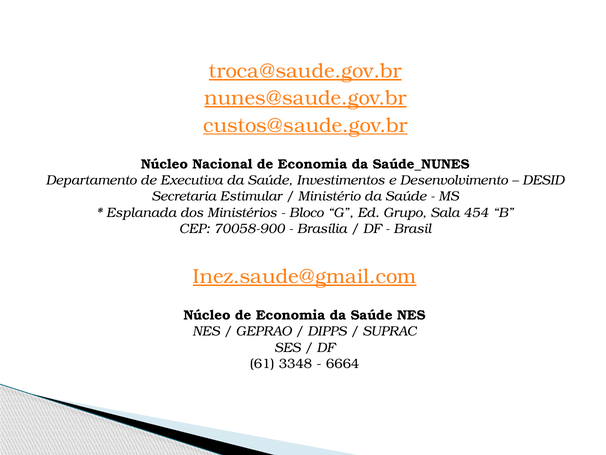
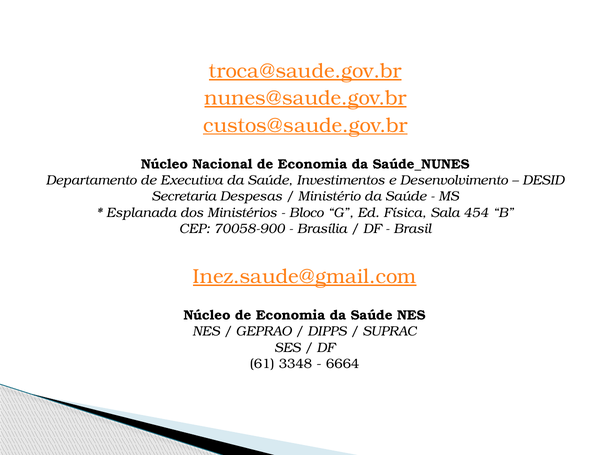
Estimular: Estimular -> Despesas
Grupo: Grupo -> Física
